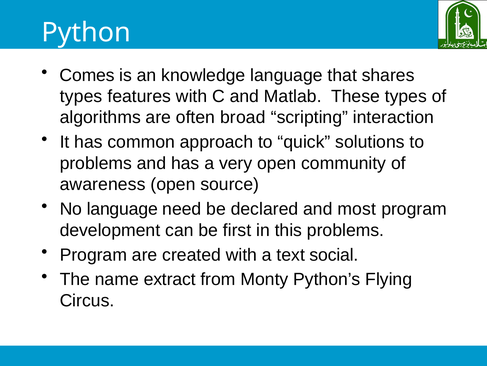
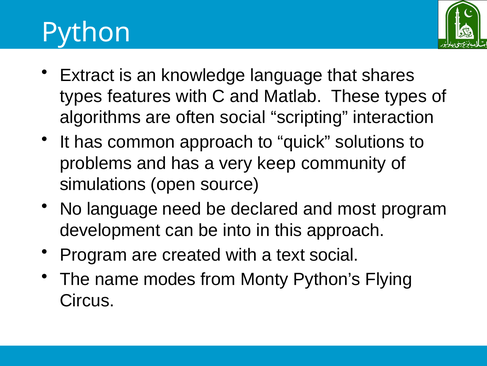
Comes: Comes -> Extract
often broad: broad -> social
very open: open -> keep
awareness: awareness -> simulations
first: first -> into
this problems: problems -> approach
extract: extract -> modes
